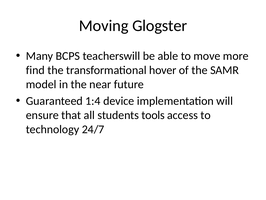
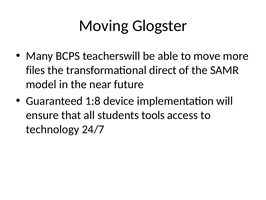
find: find -> files
hover: hover -> direct
1:4: 1:4 -> 1:8
